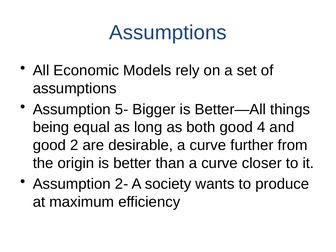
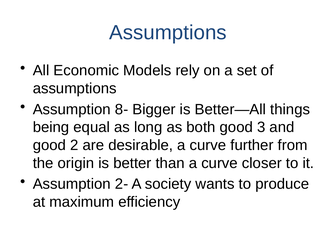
5-: 5- -> 8-
4: 4 -> 3
